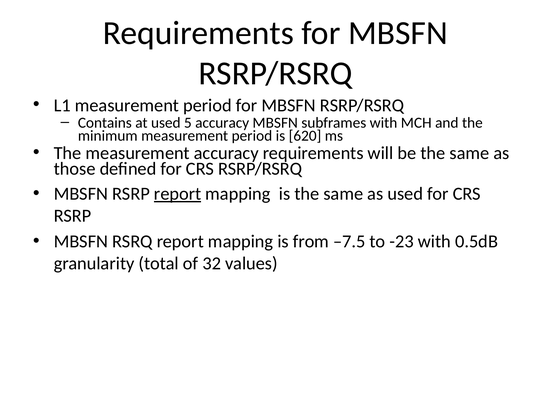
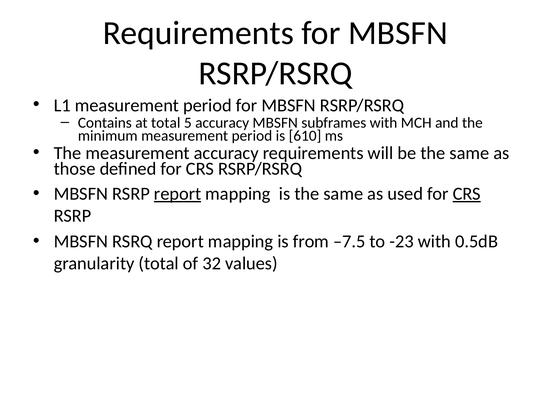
at used: used -> total
620: 620 -> 610
CRS at (467, 194) underline: none -> present
